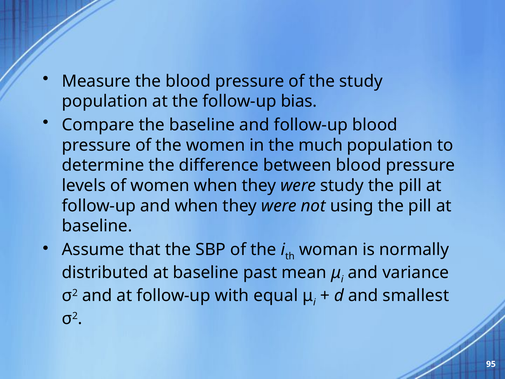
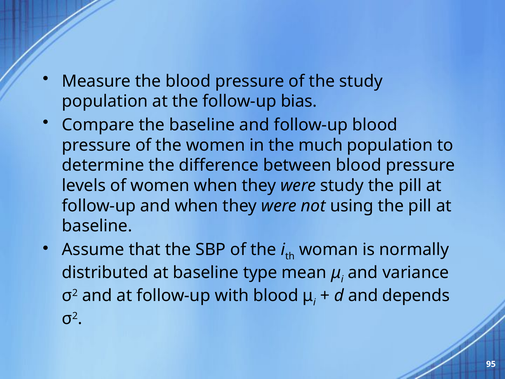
past: past -> type
with equal: equal -> blood
smallest: smallest -> depends
